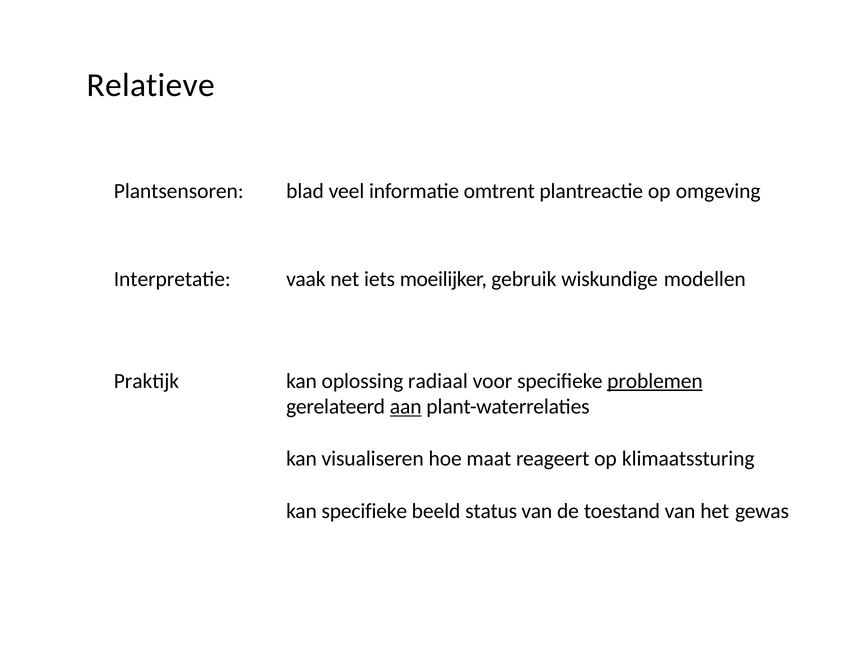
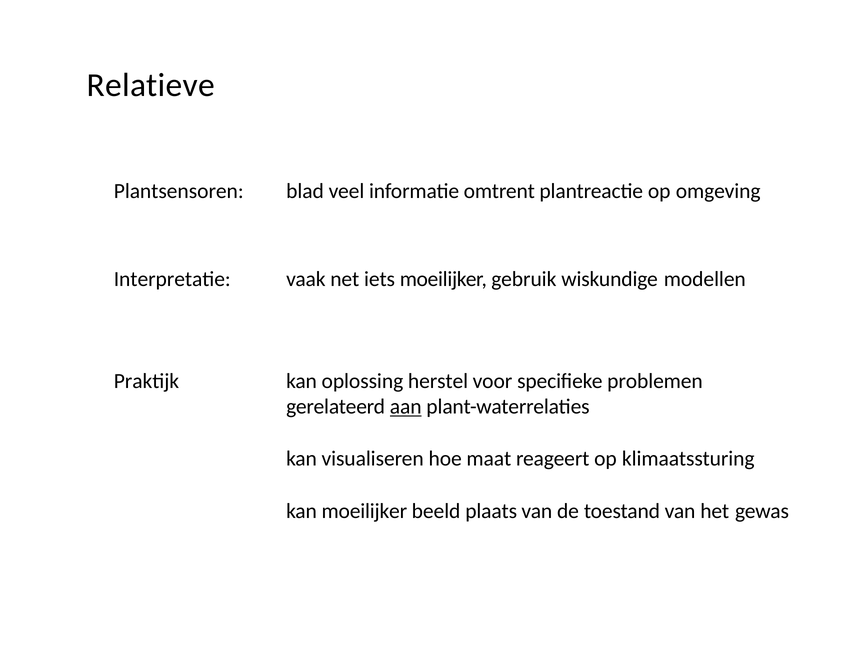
radiaal: radiaal -> herstel
problemen underline: present -> none
kan specifieke: specifieke -> moeilijker
status: status -> plaats
